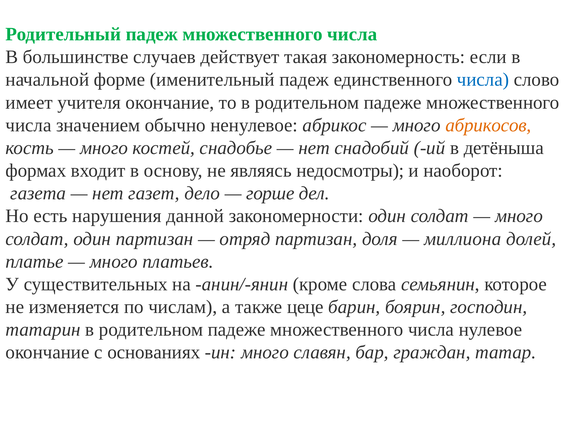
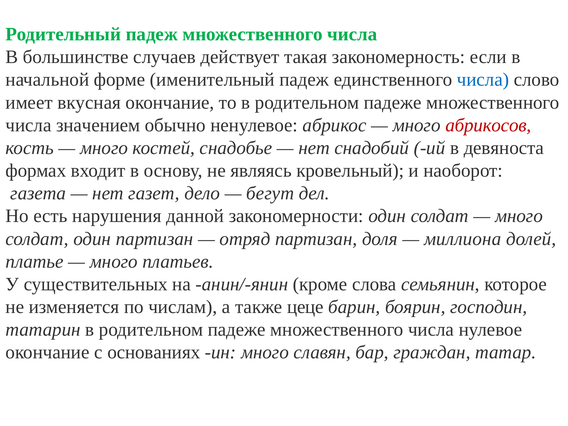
учителя: учителя -> вкусная
абрикосов colour: orange -> red
детёныша: детёныша -> девяноста
недосмотры: недосмотры -> кровельный
горше: горше -> бегут
